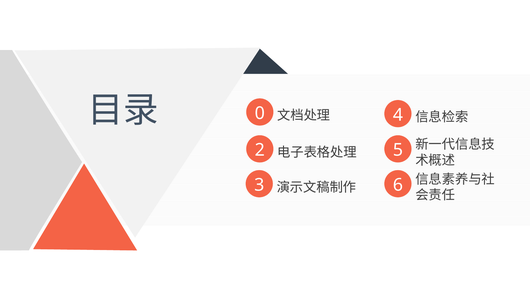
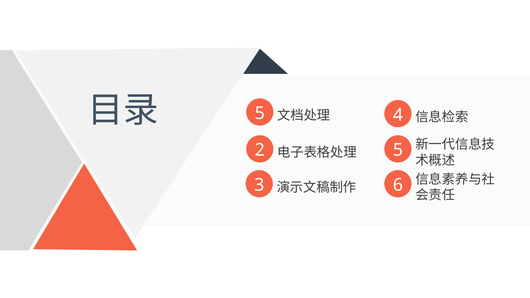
0 at (260, 113): 0 -> 5
